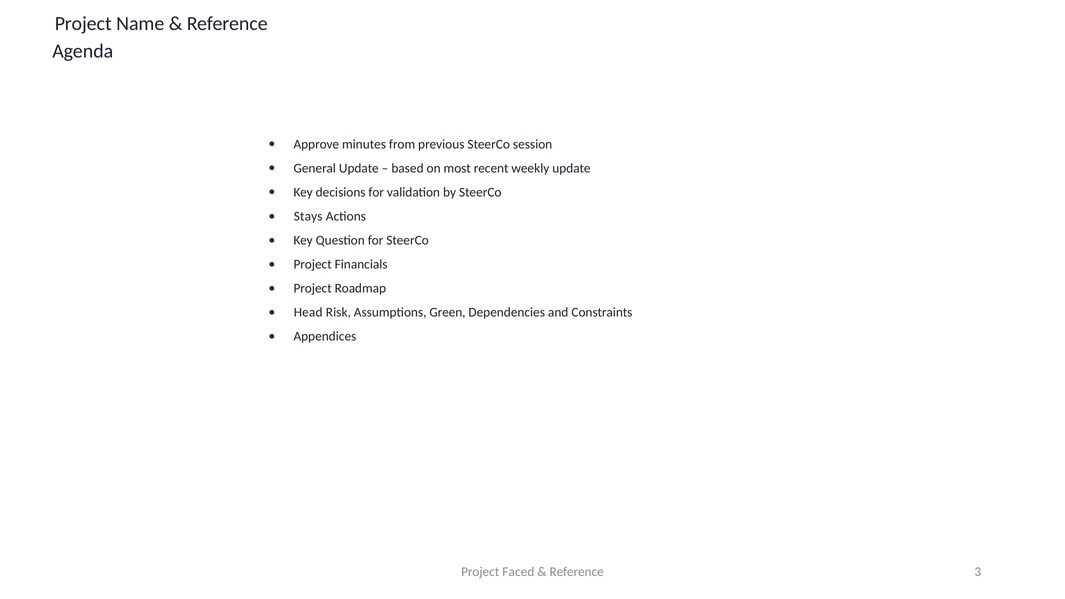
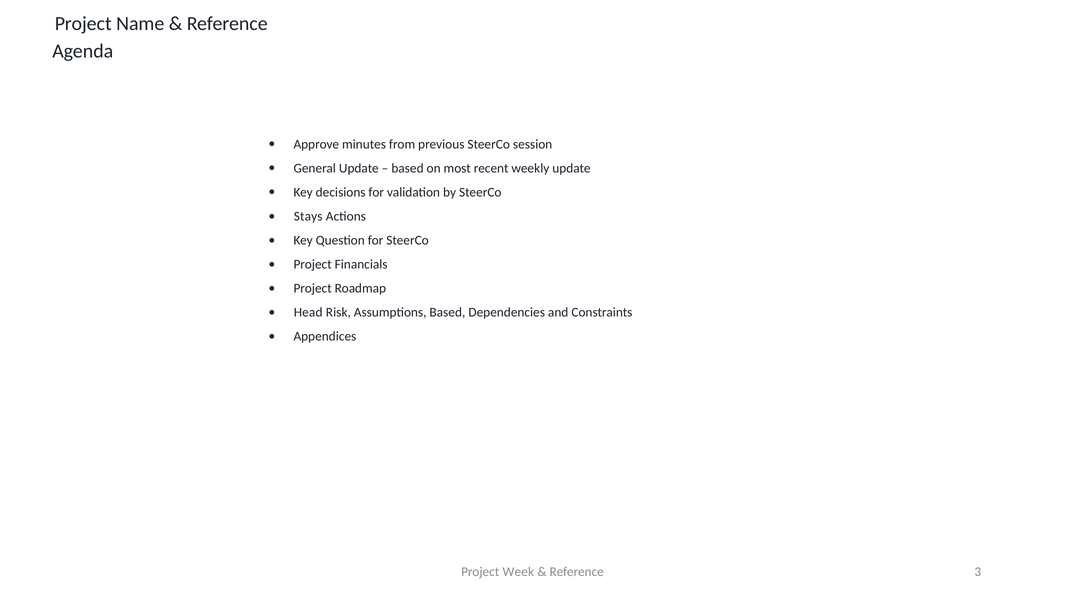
Assumptions Green: Green -> Based
Faced: Faced -> Week
